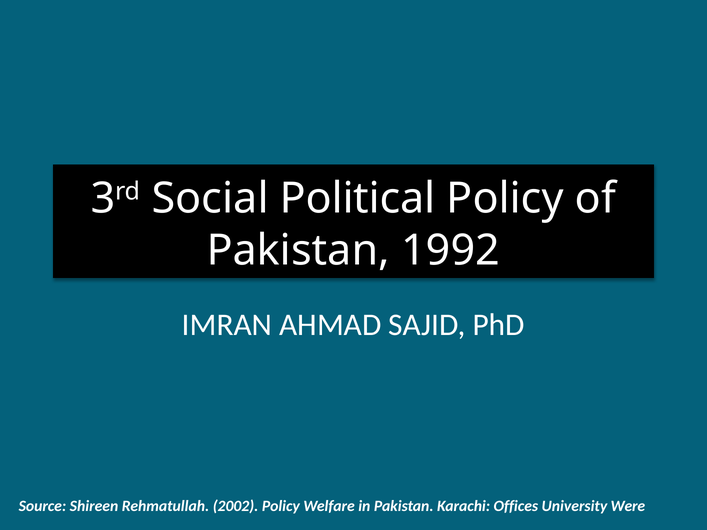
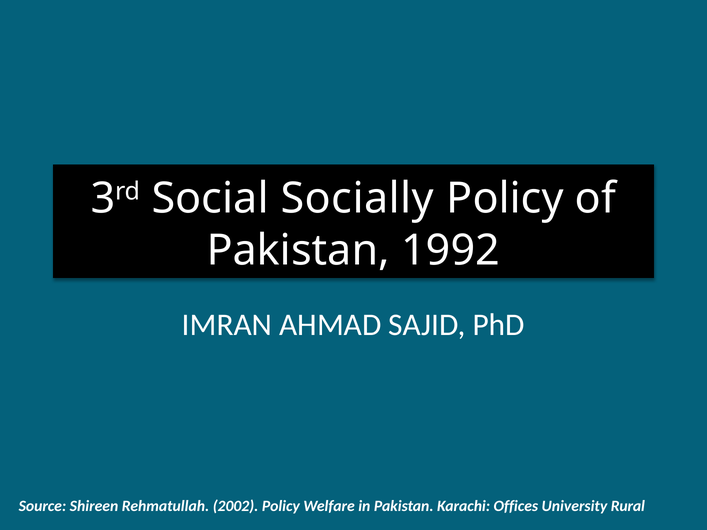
Political: Political -> Socially
Were: Were -> Rural
